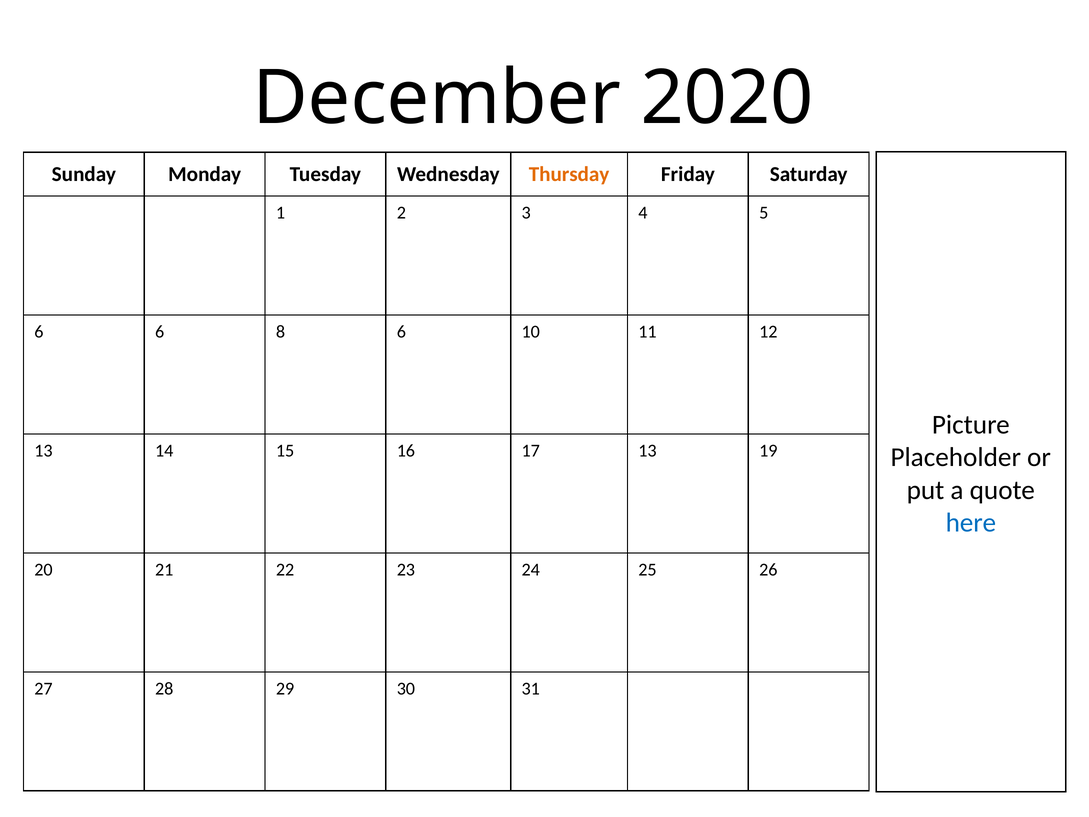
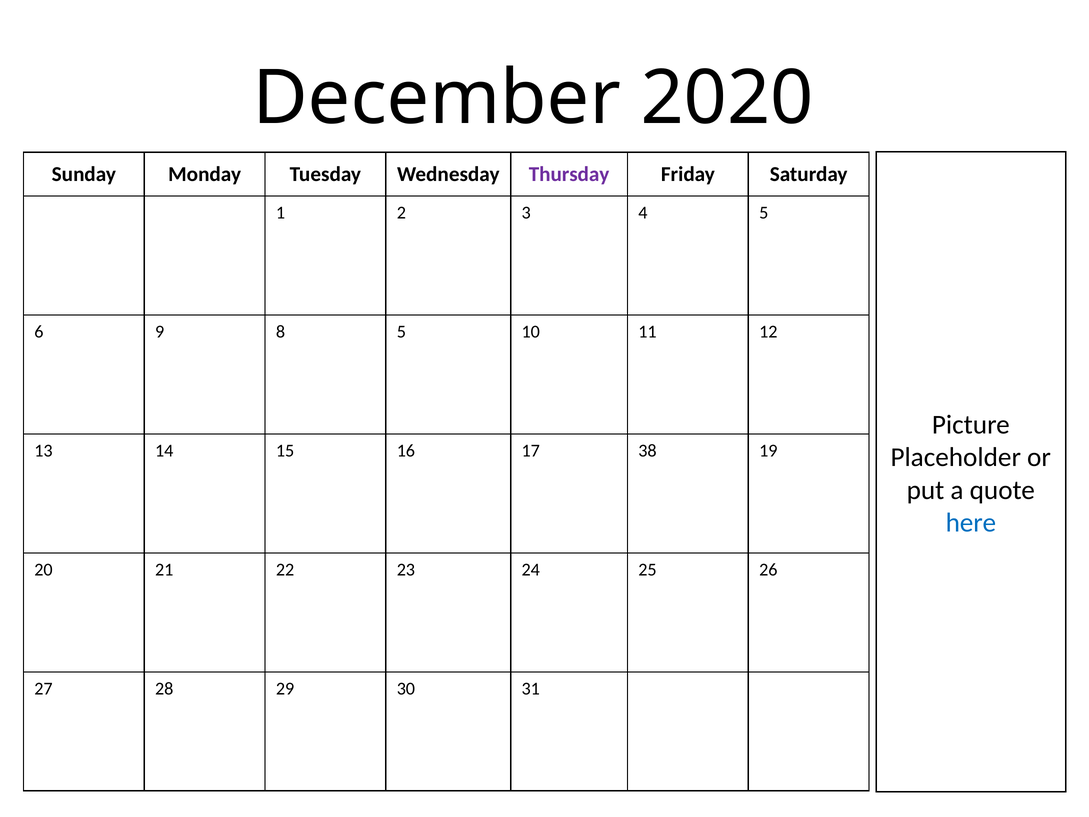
Thursday colour: orange -> purple
6 6: 6 -> 9
8 6: 6 -> 5
17 13: 13 -> 38
